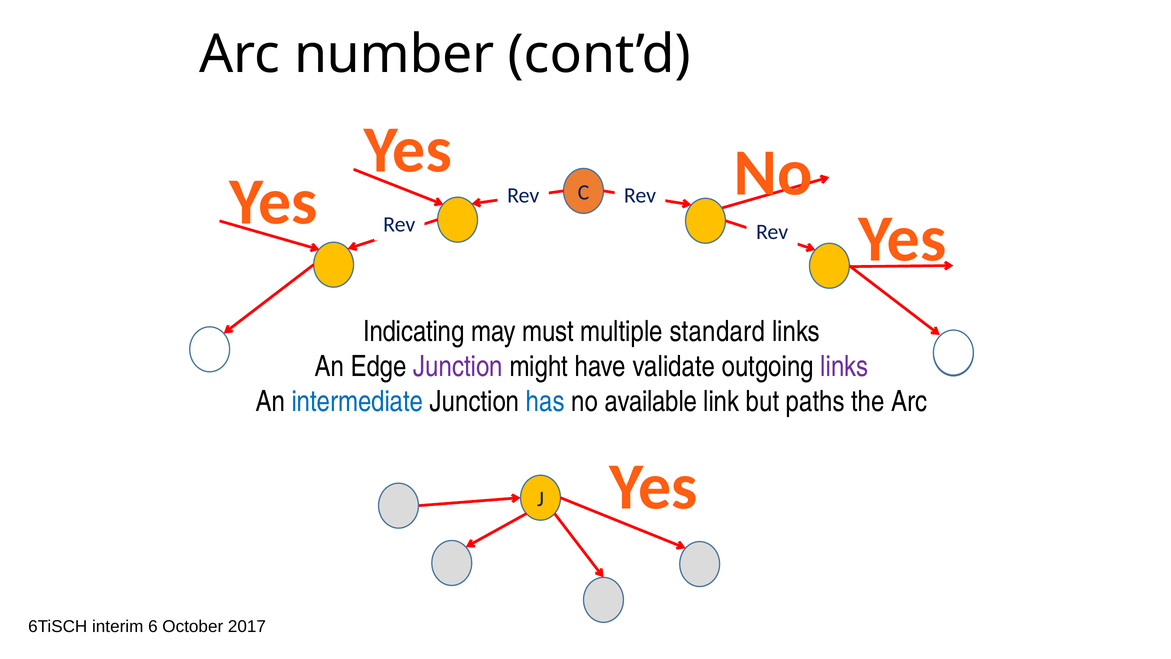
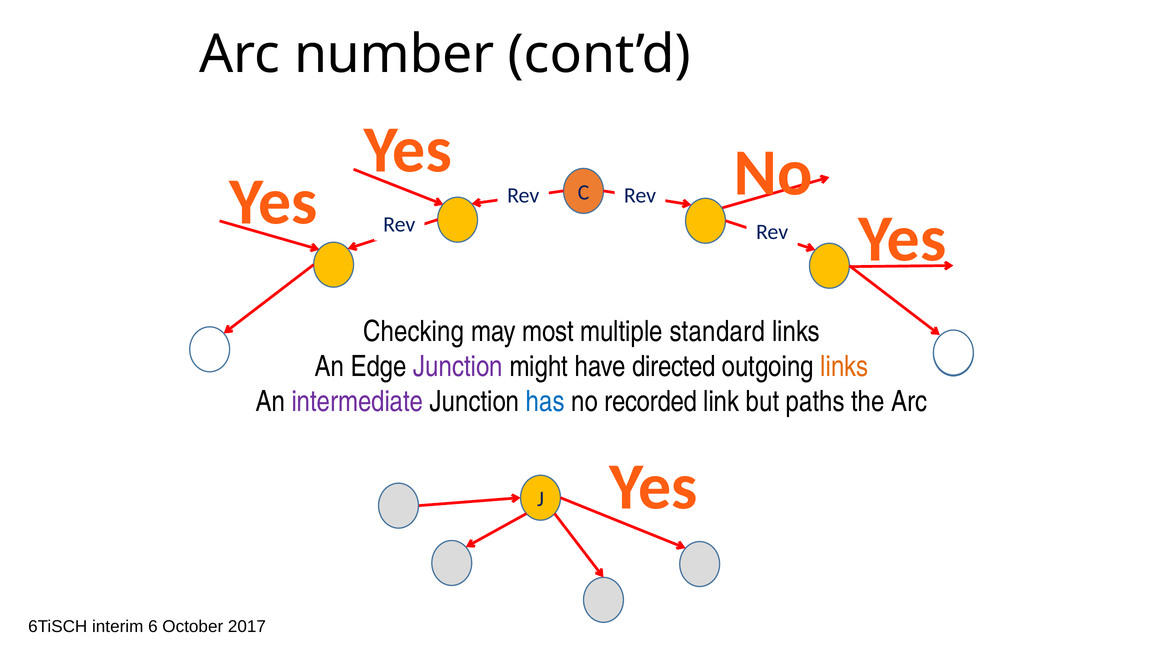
Indicating: Indicating -> Checking
must: must -> most
validate: validate -> directed
links at (844, 366) colour: purple -> orange
intermediate colour: blue -> purple
available: available -> recorded
